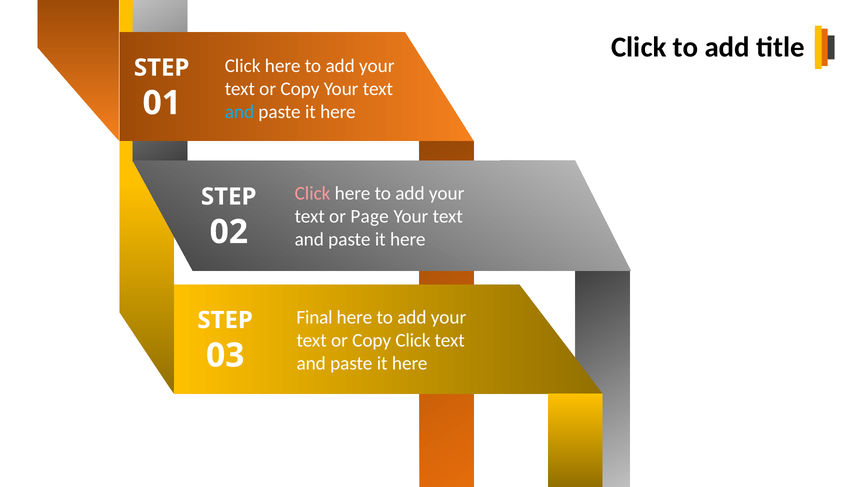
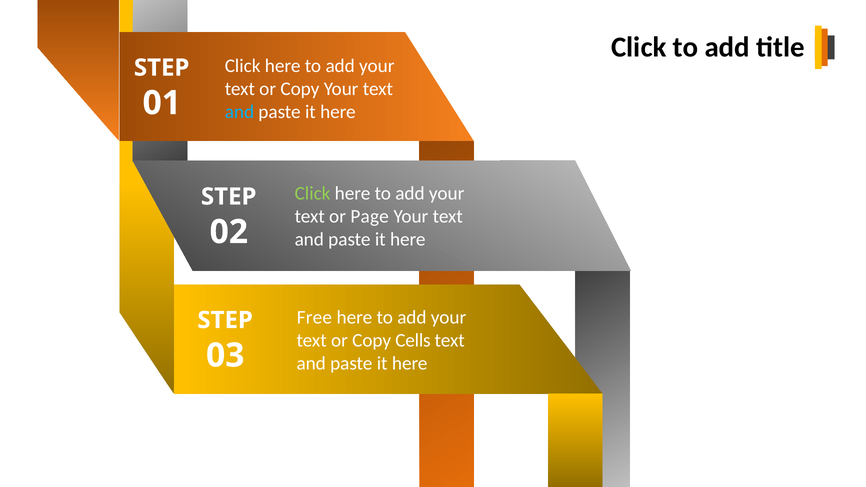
Click at (313, 193) colour: pink -> light green
Final: Final -> Free
Copy Click: Click -> Cells
